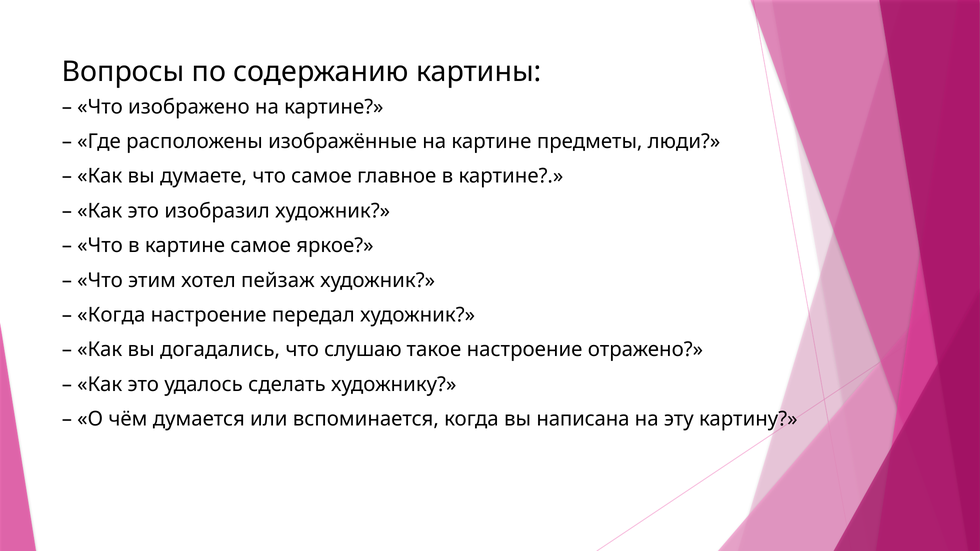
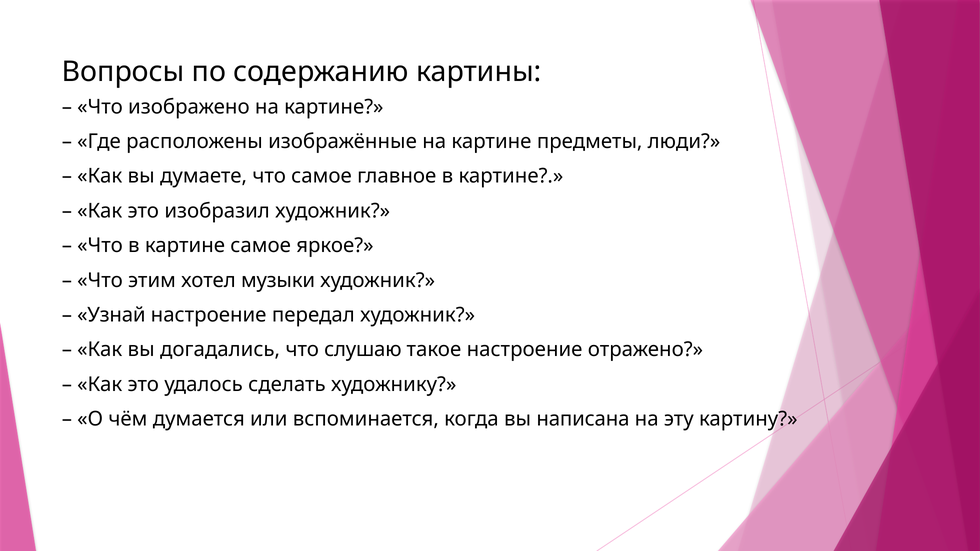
пейзаж: пейзаж -> музыки
Когда at (111, 315): Когда -> Узнай
